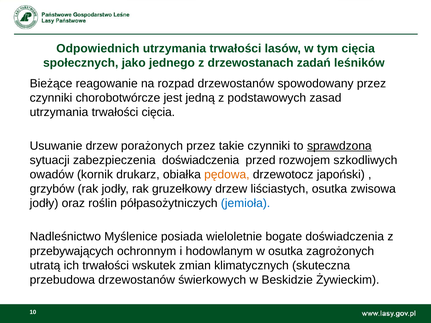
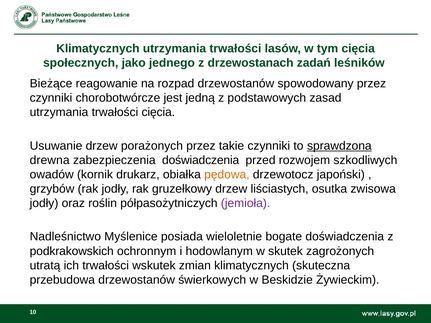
Odpowiednich at (98, 48): Odpowiednich -> Klimatycznych
sytuacji: sytuacji -> drewna
jemioła colour: blue -> purple
przebywających: przebywających -> podkrakowskich
w osutka: osutka -> skutek
